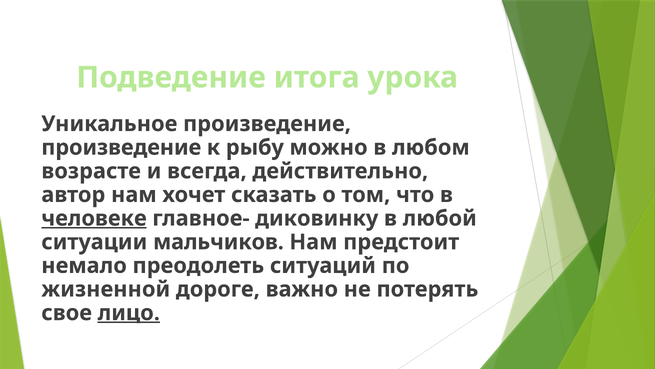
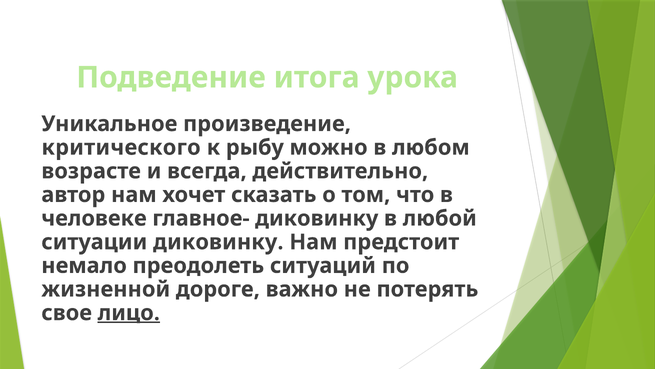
произведение at (121, 147): произведение -> критического
человеке underline: present -> none
ситуации мальчиков: мальчиков -> диковинку
